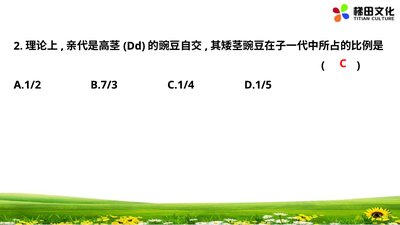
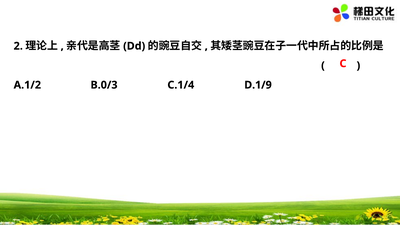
B.7/3: B.7/3 -> B.0/3
D.1/5: D.1/5 -> D.1/9
